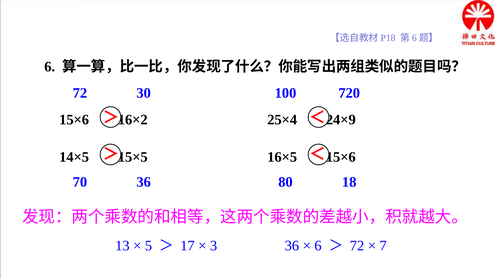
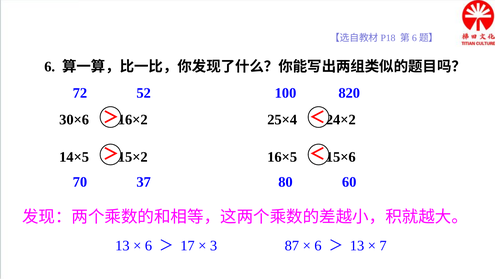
30: 30 -> 52
720: 720 -> 820
15×6 at (74, 119): 15×6 -> 30×6
24×9: 24×9 -> 24×2
15×5: 15×5 -> 15×2
70 36: 36 -> 37
18: 18 -> 60
5 at (149, 245): 5 -> 6
3 36: 36 -> 87
72 at (357, 245): 72 -> 13
